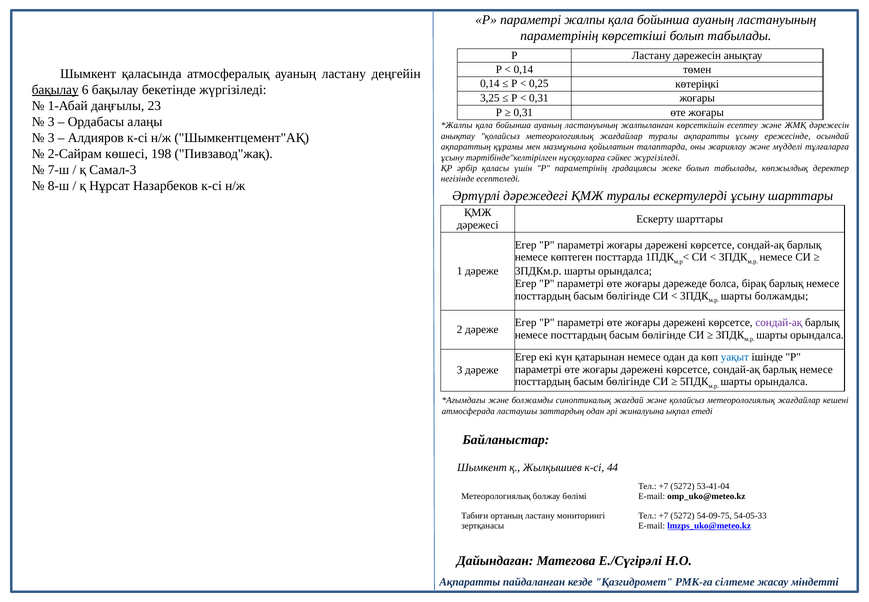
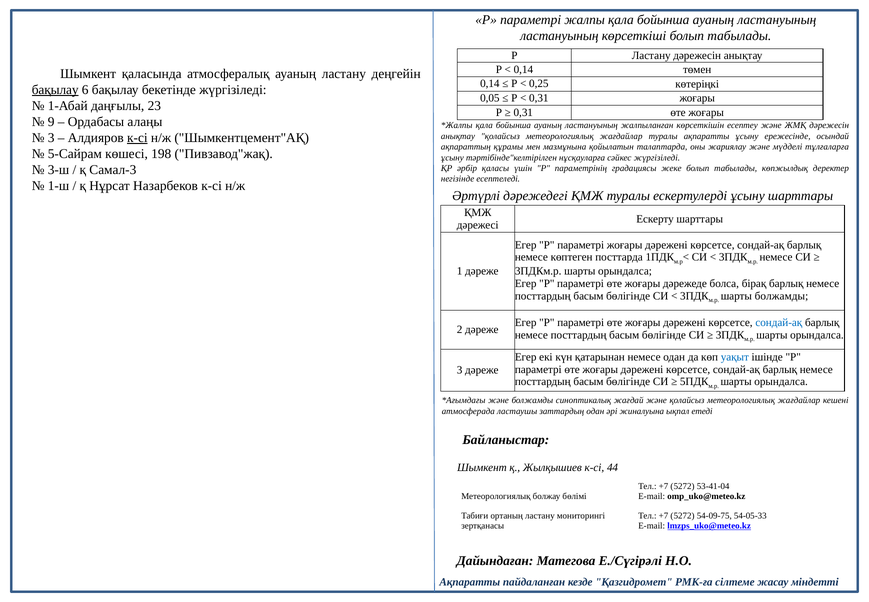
параметрінің at (559, 36): параметрінің -> ластануының
3,25: 3,25 -> 0,05
3 at (51, 122): 3 -> 9
к-сі at (137, 138) underline: none -> present
2-Сайрам: 2-Сайрам -> 5-Сайрам
7-ш: 7-ш -> 3-ш
8-ш: 8-ш -> 1-ш
сондай-ақ at (779, 322) colour: purple -> blue
